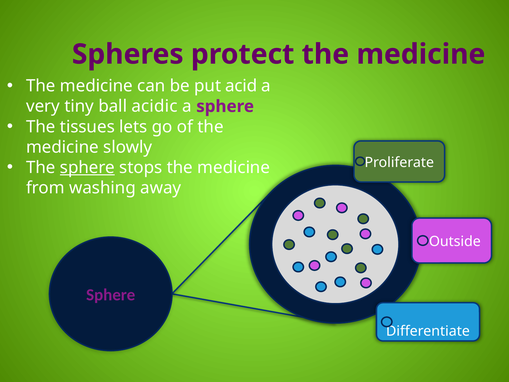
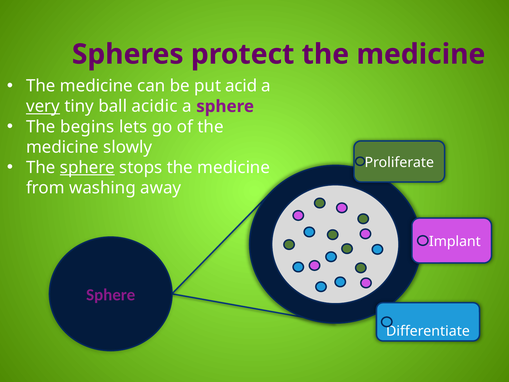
very underline: none -> present
tissues: tissues -> begins
Outside: Outside -> Implant
